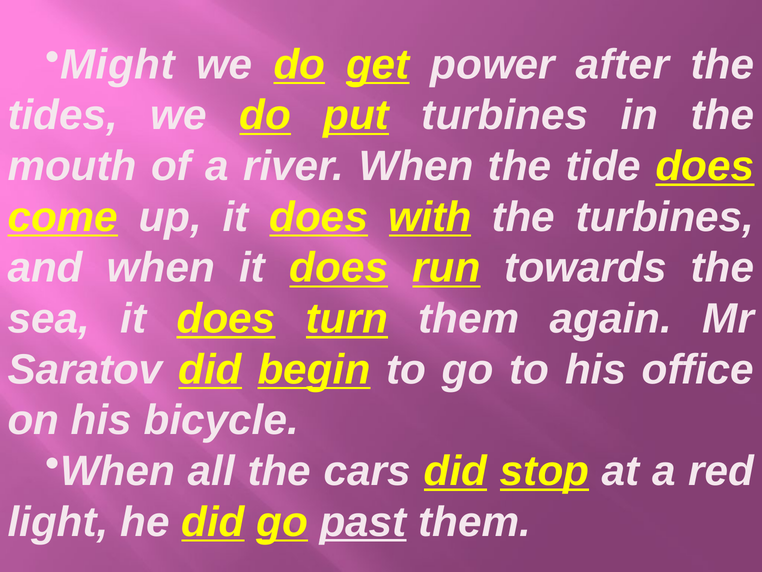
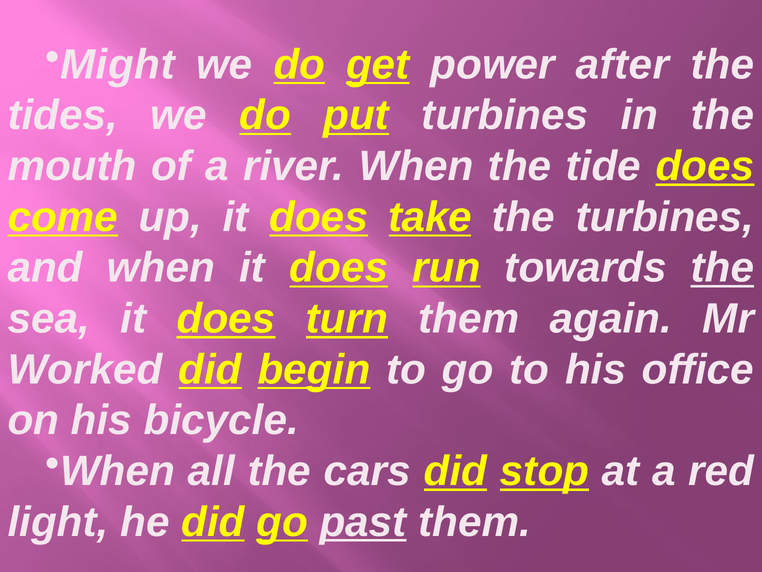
with: with -> take
the at (722, 268) underline: none -> present
Saratov: Saratov -> Worked
